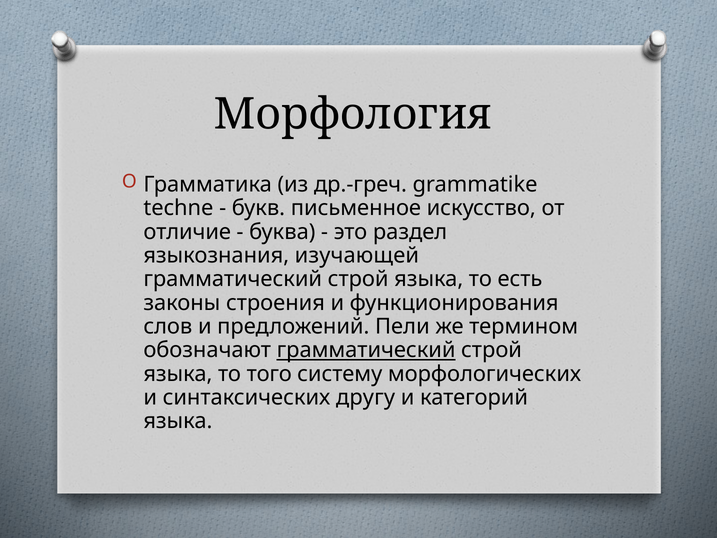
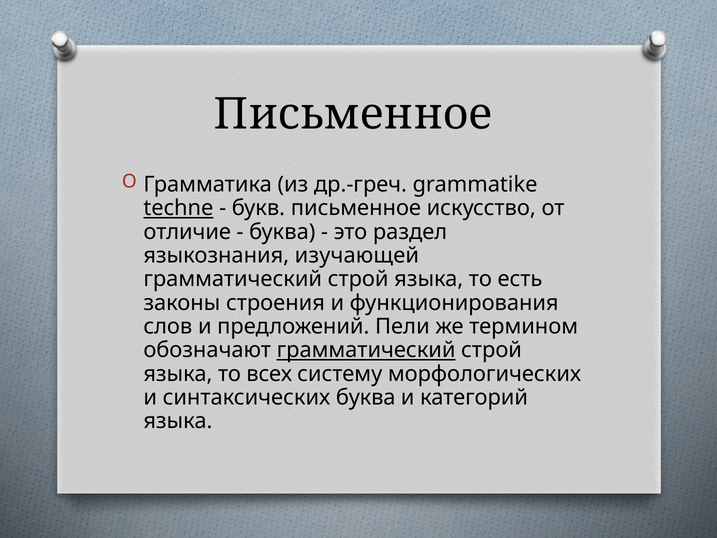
Морфология at (353, 114): Морфология -> Письменное
techne underline: none -> present
того: того -> всех
синтаксических другу: другу -> буква
